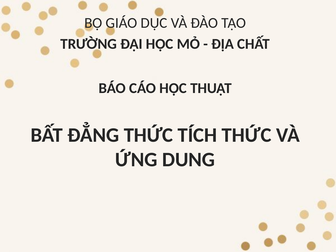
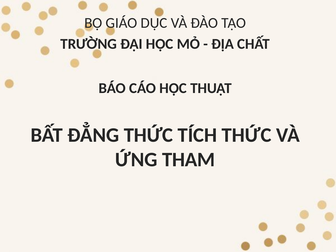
DUNG: DUNG -> THAM
